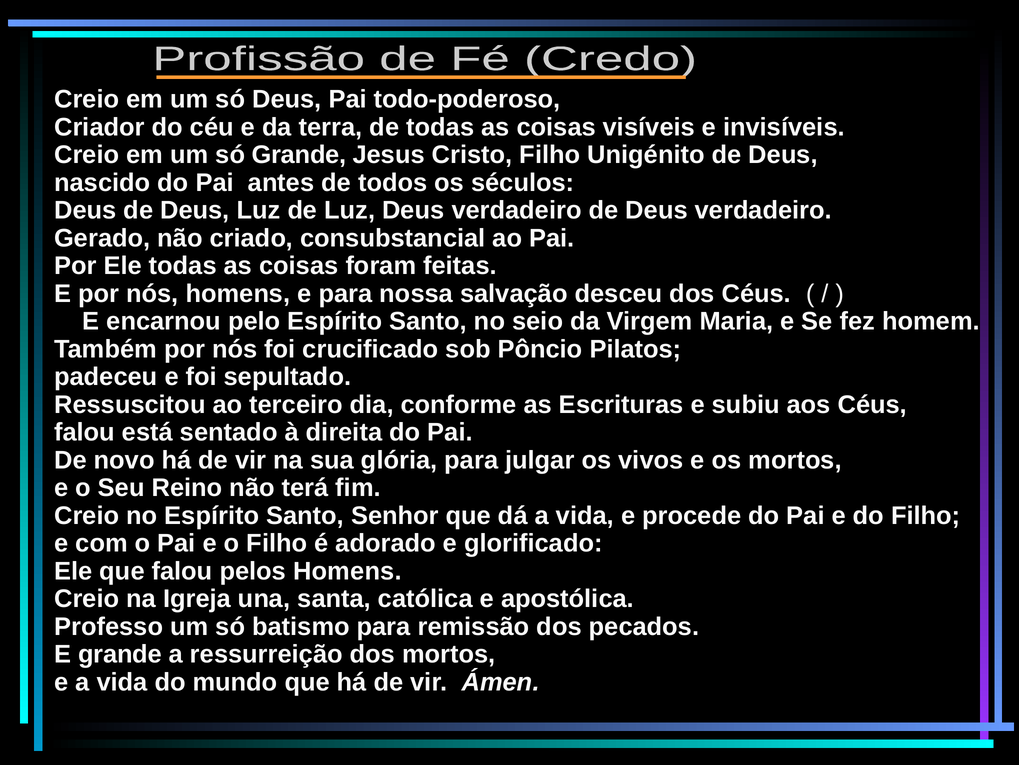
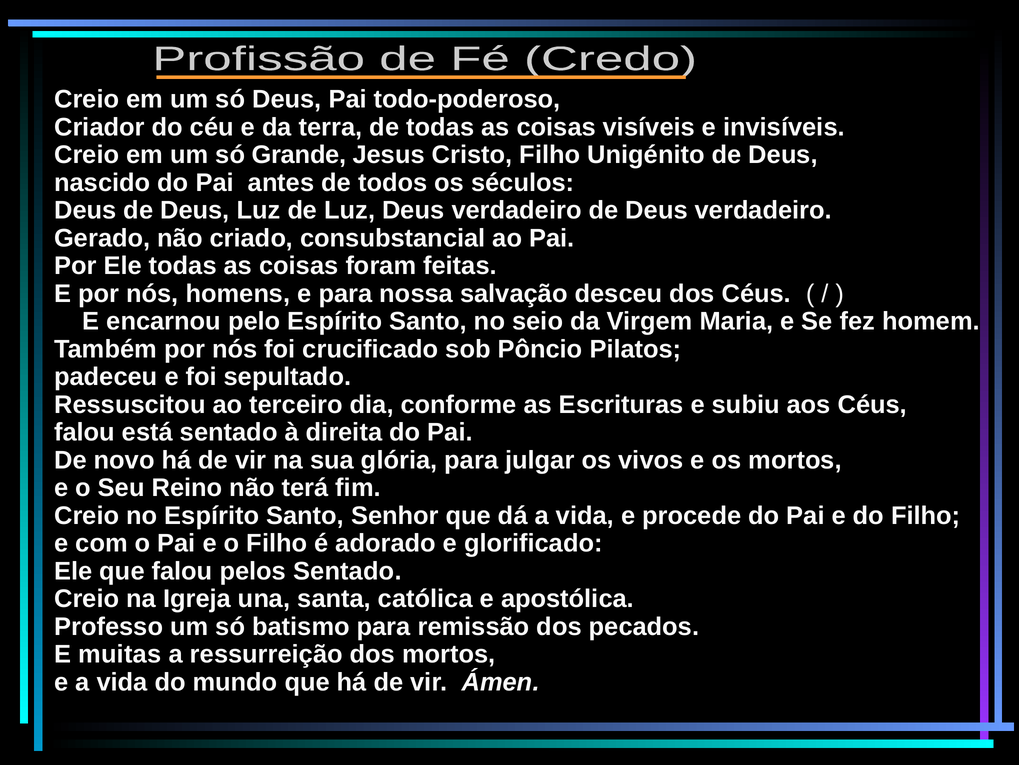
pelos Homens: Homens -> Sentado
E grande: grande -> muitas
